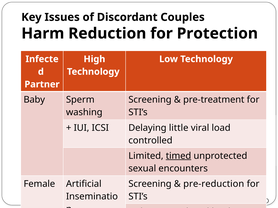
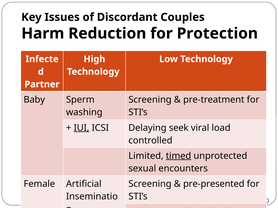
IUI underline: none -> present
little: little -> seek
pre-reduction: pre-reduction -> pre-presented
